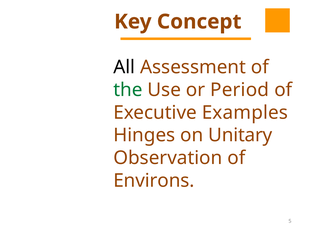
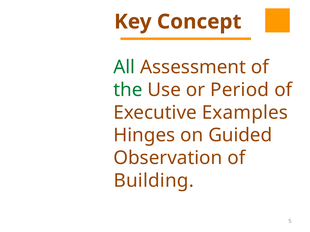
All colour: black -> green
Unitary: Unitary -> Guided
Environs: Environs -> Building
